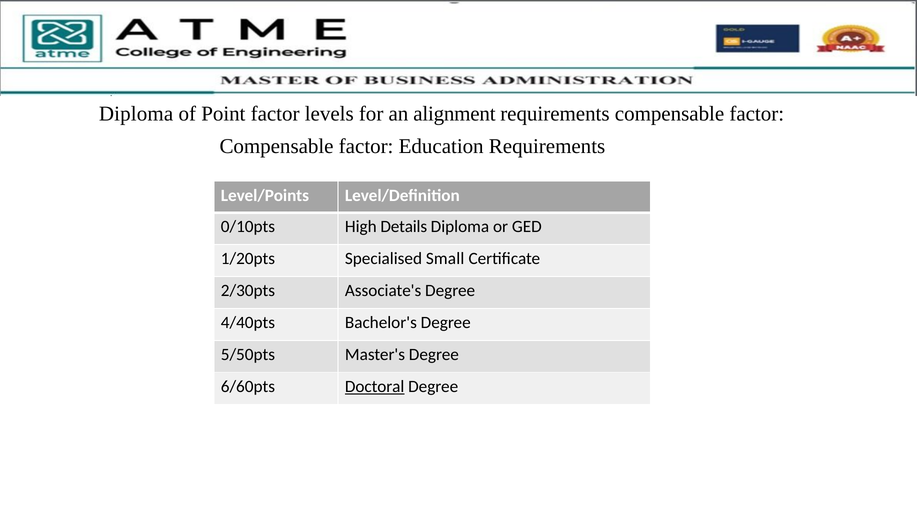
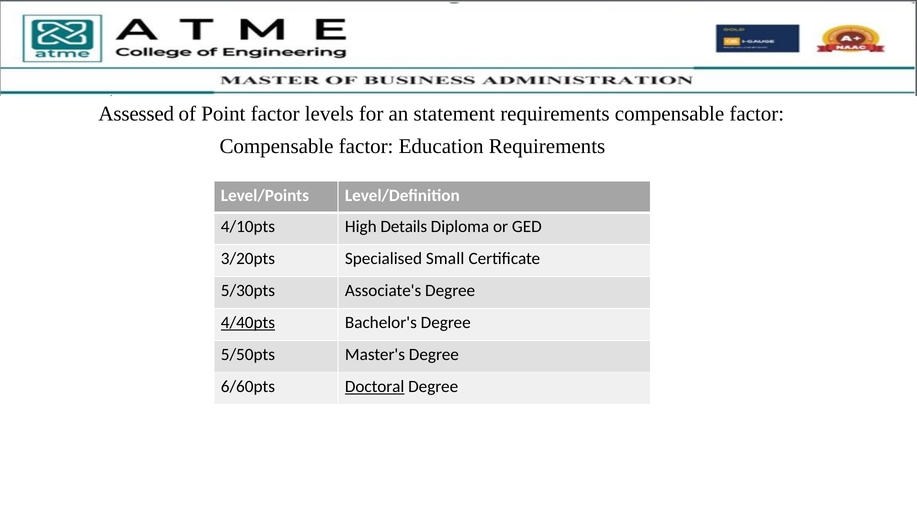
Diploma at (136, 114): Diploma -> Assessed
alignment: alignment -> statement
0/10pts: 0/10pts -> 4/10pts
1/20pts: 1/20pts -> 3/20pts
2/30pts: 2/30pts -> 5/30pts
4/40pts underline: none -> present
